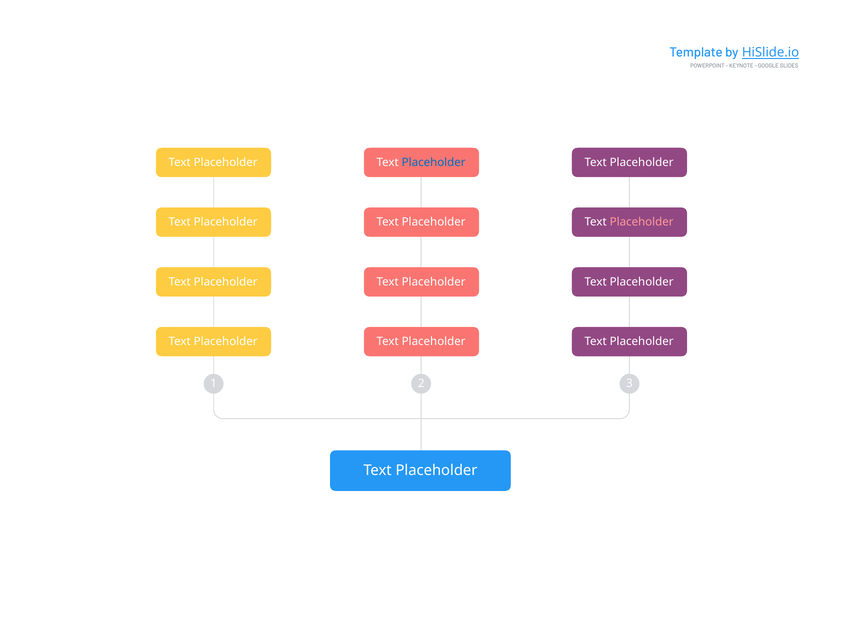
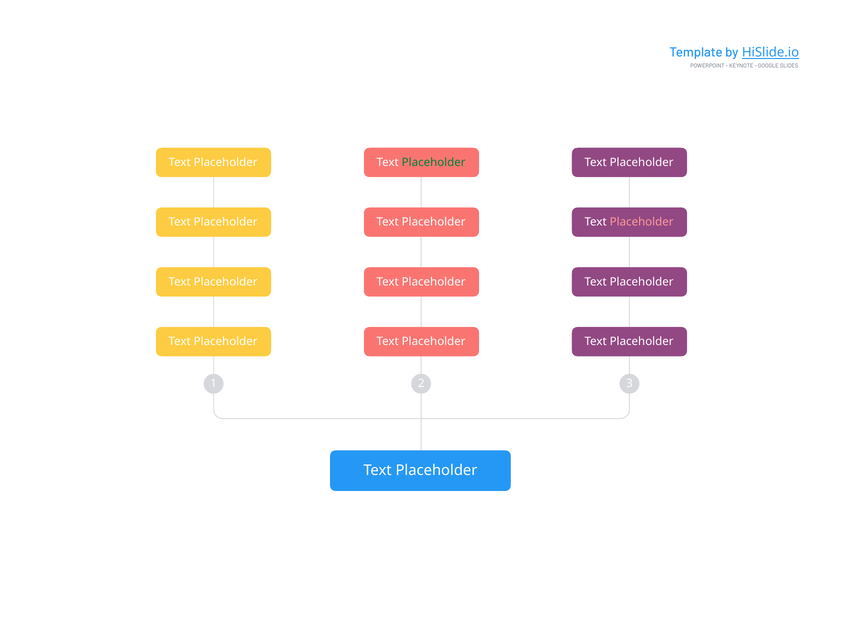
Placeholder at (434, 162) colour: blue -> green
